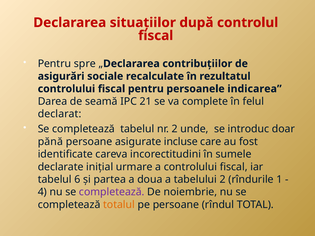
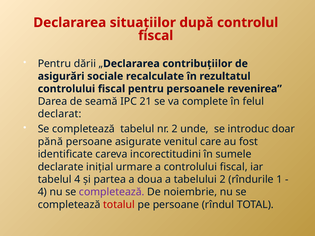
spre: spre -> dării
indicarea: indicarea -> revenirea
incluse: incluse -> venitul
tabelul 6: 6 -> 4
totalul colour: orange -> red
